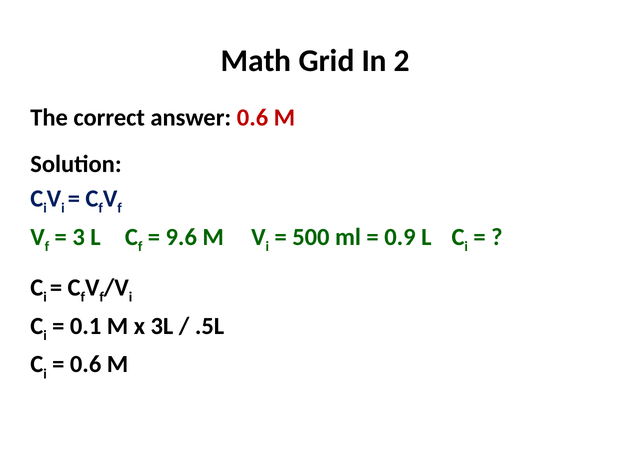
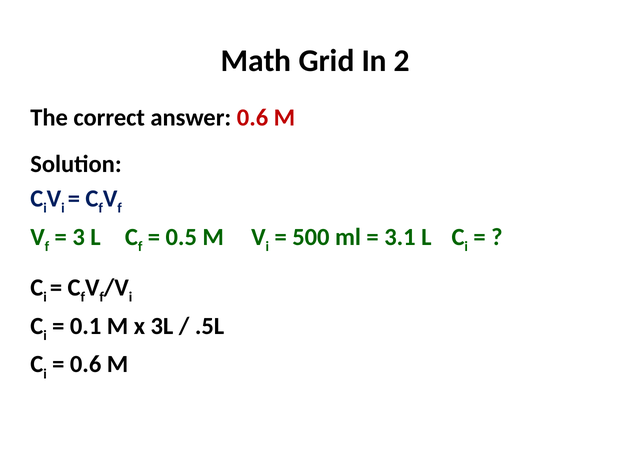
9.6: 9.6 -> 0.5
0.9: 0.9 -> 3.1
